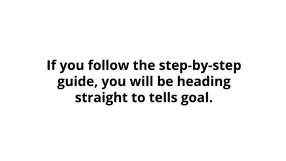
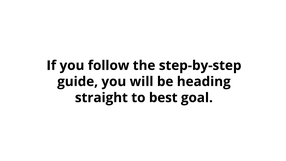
tells: tells -> best
